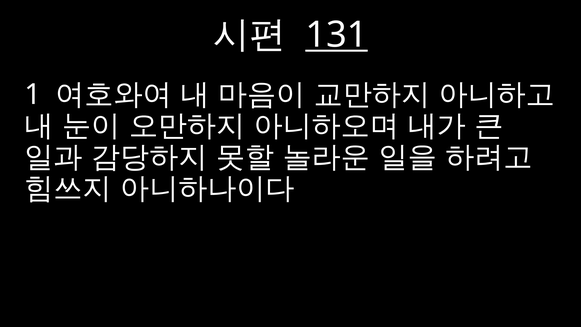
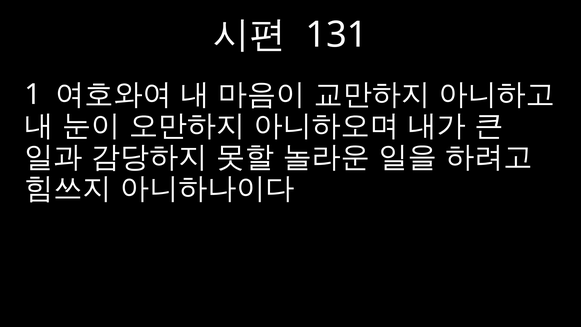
131 underline: present -> none
